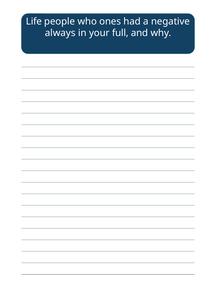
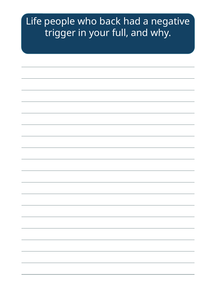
ones: ones -> back
always: always -> trigger
